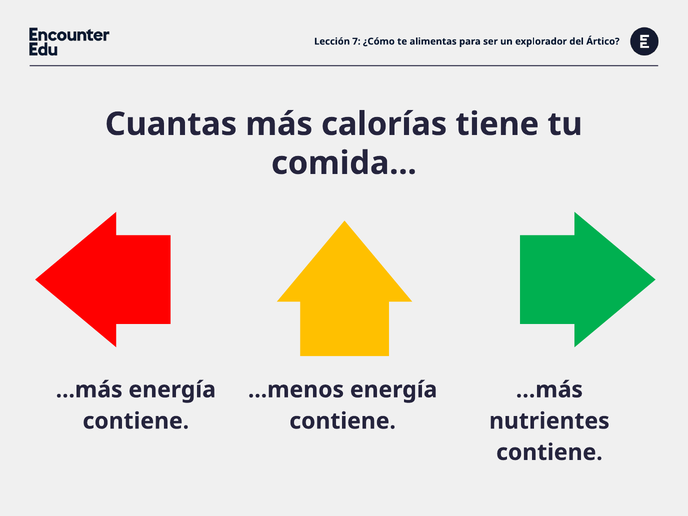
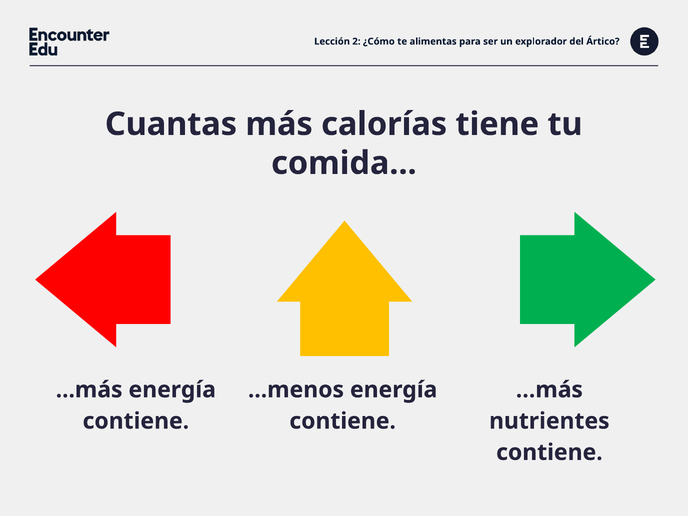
7: 7 -> 2
